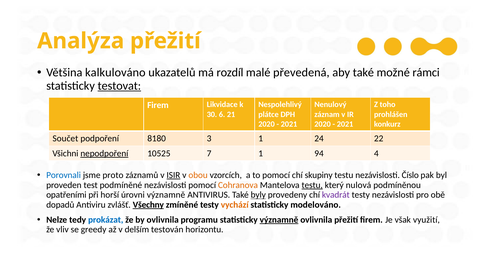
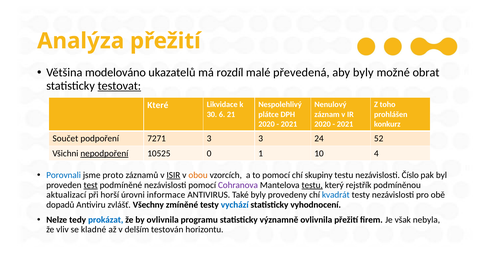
kalkulováno: kalkulováno -> modelováno
aby také: také -> byly
rámci: rámci -> obrat
Firem at (158, 105): Firem -> Které
8180: 8180 -> 7271
3 1: 1 -> 3
22: 22 -> 52
7: 7 -> 0
94: 94 -> 10
test underline: none -> present
Cohranova colour: orange -> purple
nulová: nulová -> rejstřík
opatřeními: opatřeními -> aktualizací
úrovni významně: významně -> informace
byly at (258, 195) underline: present -> none
kvadrát colour: purple -> blue
Všechny underline: present -> none
vychází colour: orange -> blue
modelováno: modelováno -> vyhodnocení
významně at (279, 220) underline: present -> none
využití: využití -> nebyla
greedy: greedy -> kladné
